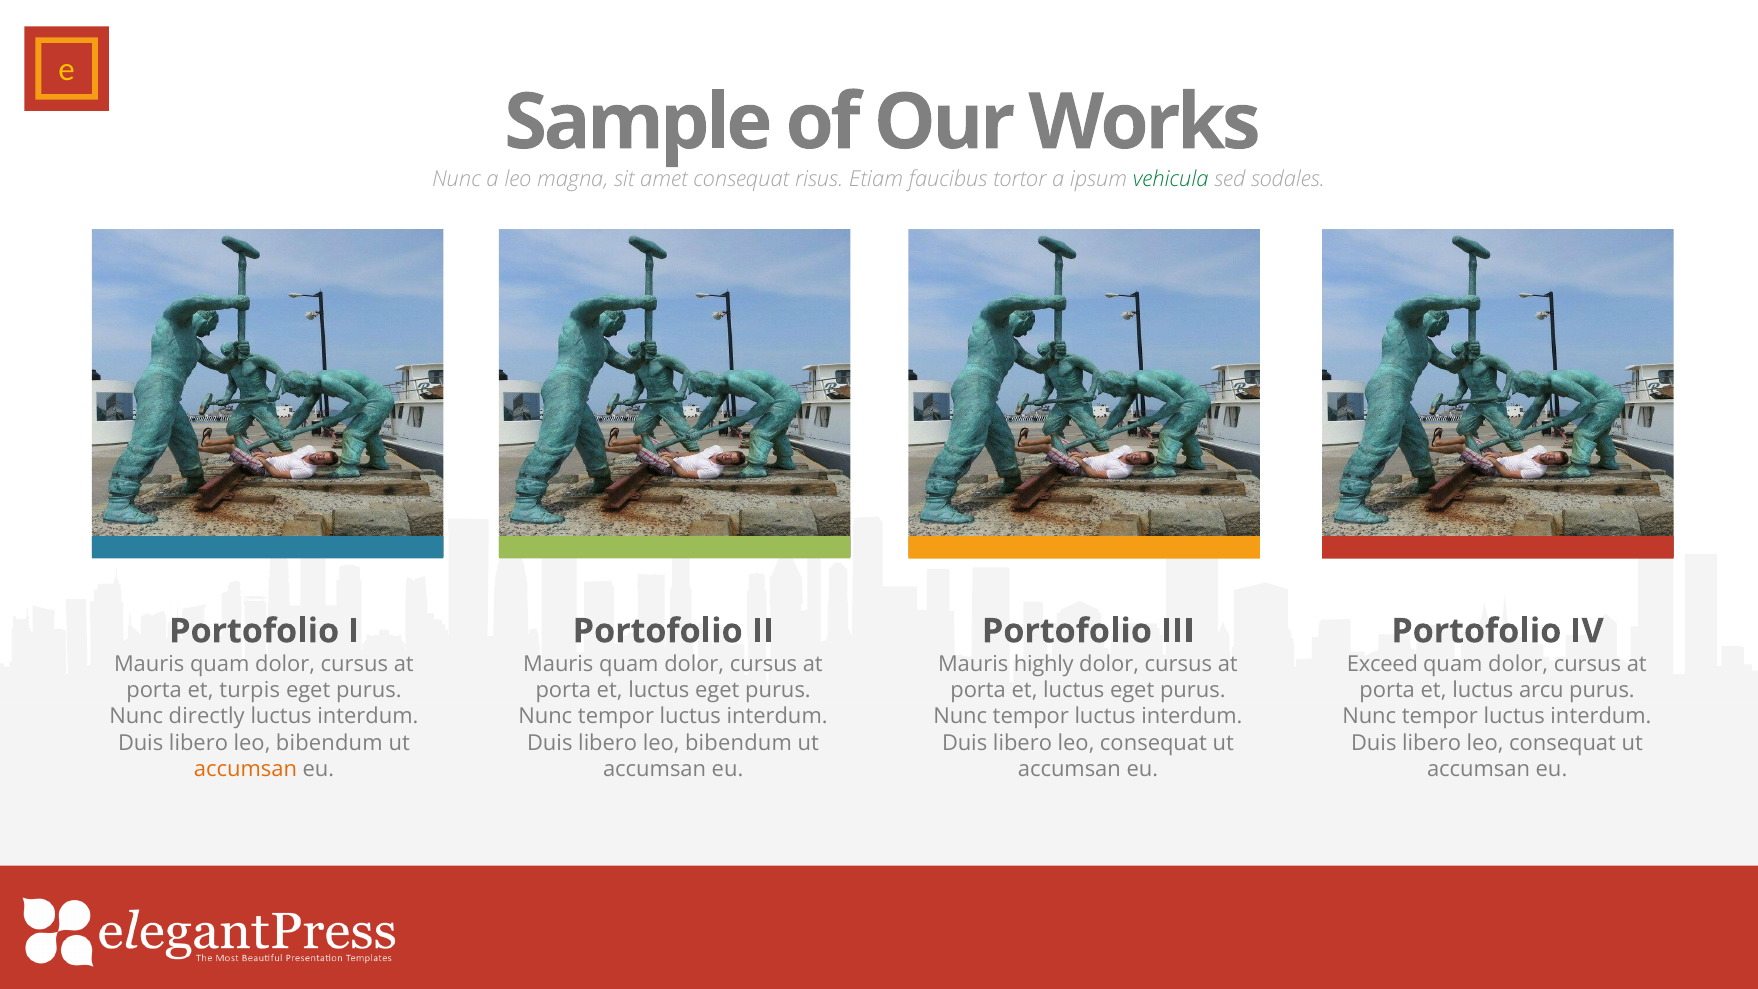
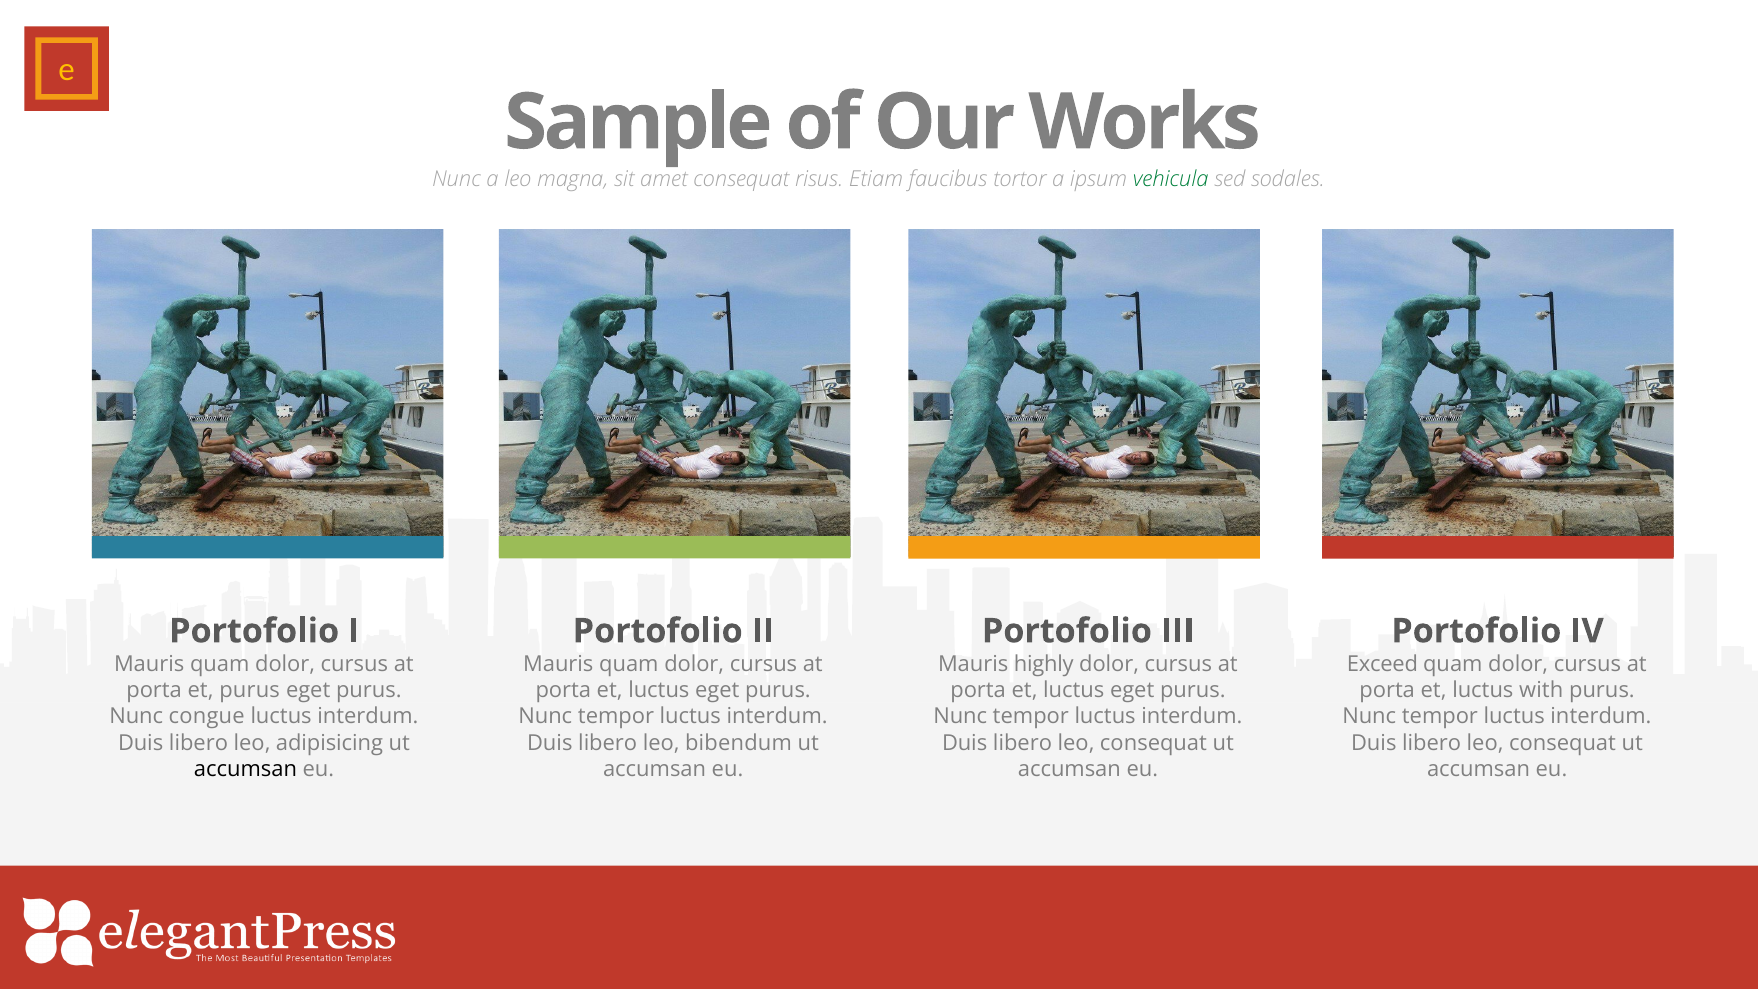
et turpis: turpis -> purus
arcu: arcu -> with
directly: directly -> congue
bibendum at (329, 743): bibendum -> adipisicing
accumsan at (245, 769) colour: orange -> black
